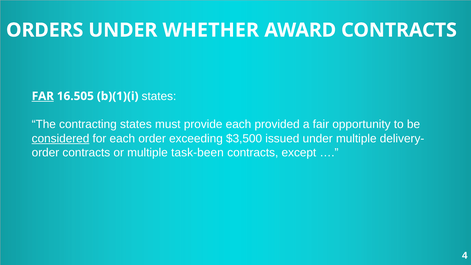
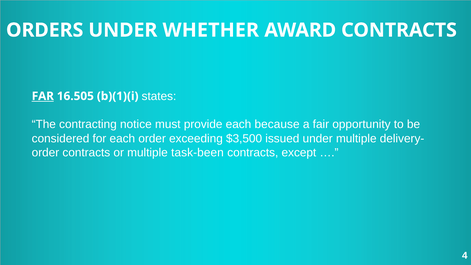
contracting states: states -> notice
provided: provided -> because
considered underline: present -> none
